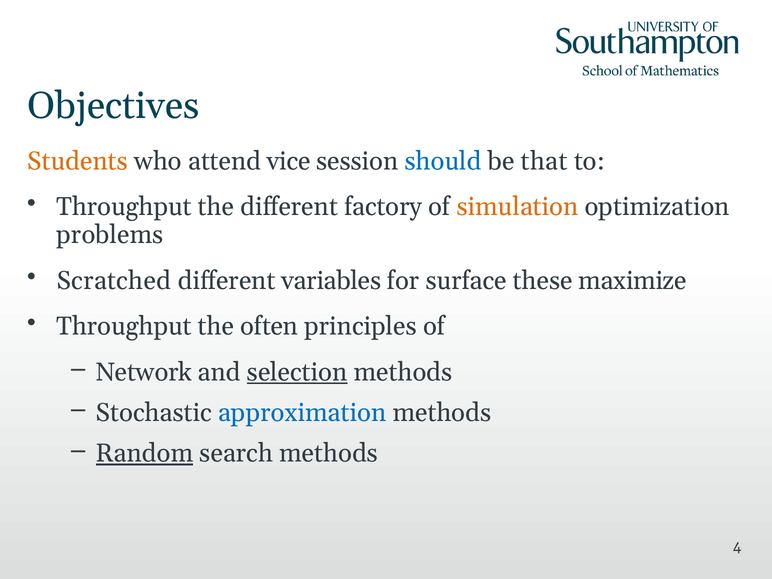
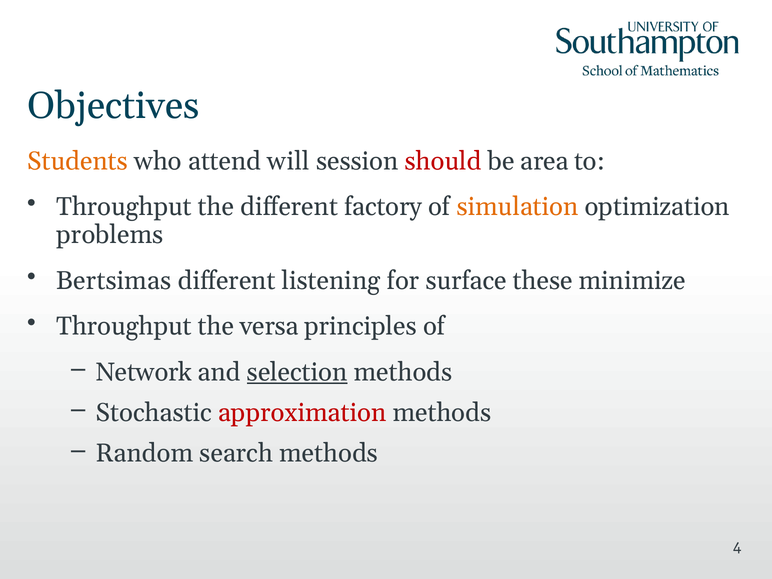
vice: vice -> will
should colour: blue -> red
that: that -> area
Scratched: Scratched -> Bertsimas
variables: variables -> listening
maximize: maximize -> minimize
often: often -> versa
approximation colour: blue -> red
Random underline: present -> none
